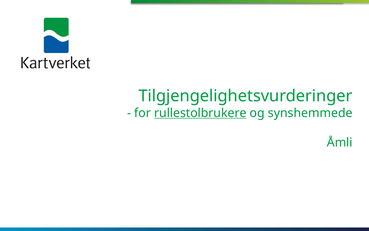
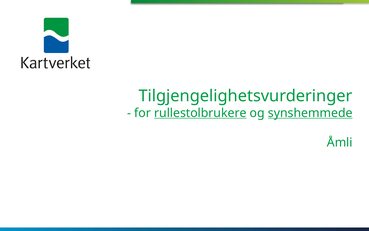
synshemmede underline: none -> present
